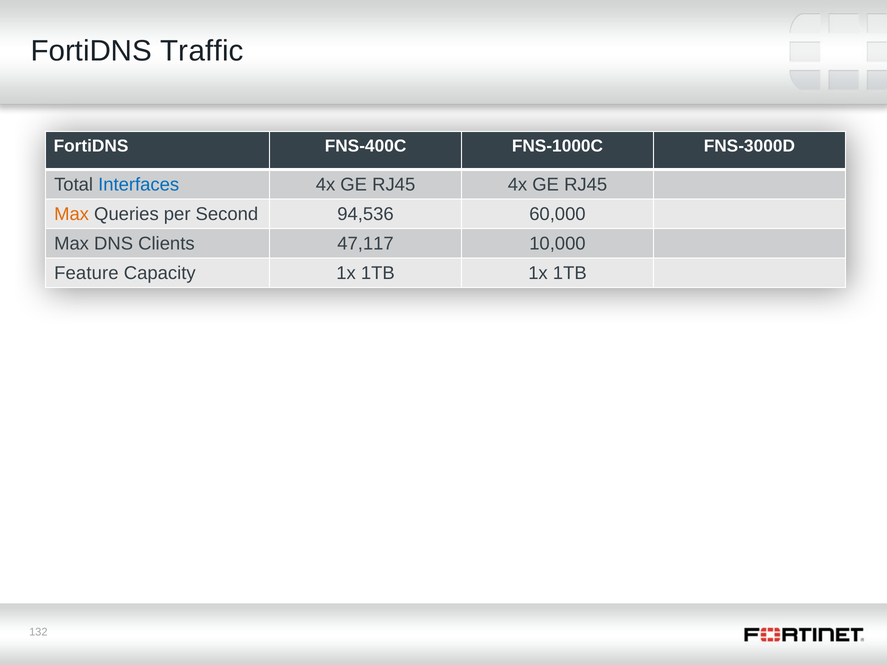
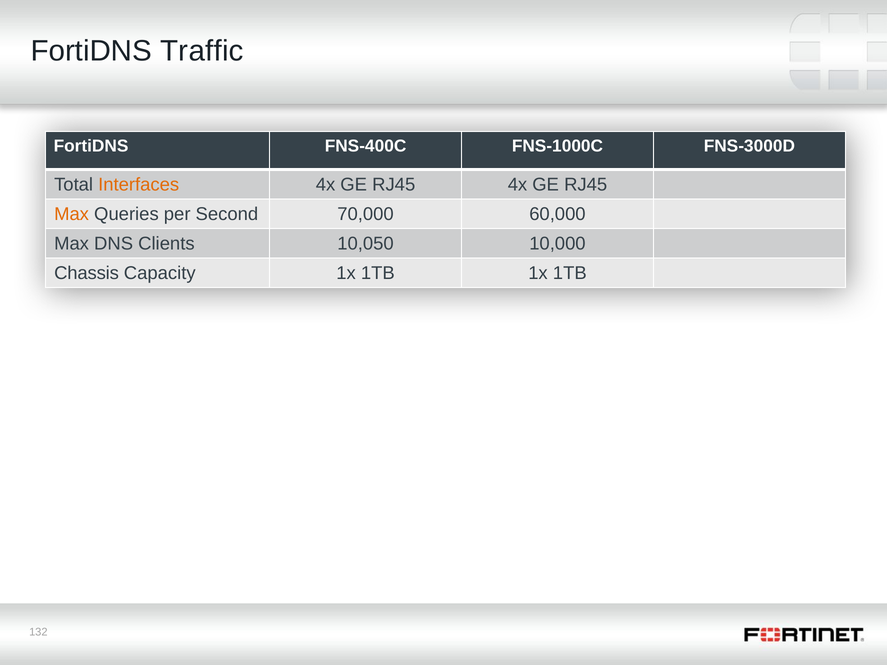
Interfaces colour: blue -> orange
94,536: 94,536 -> 70,000
47,117: 47,117 -> 10,050
Feature: Feature -> Chassis
